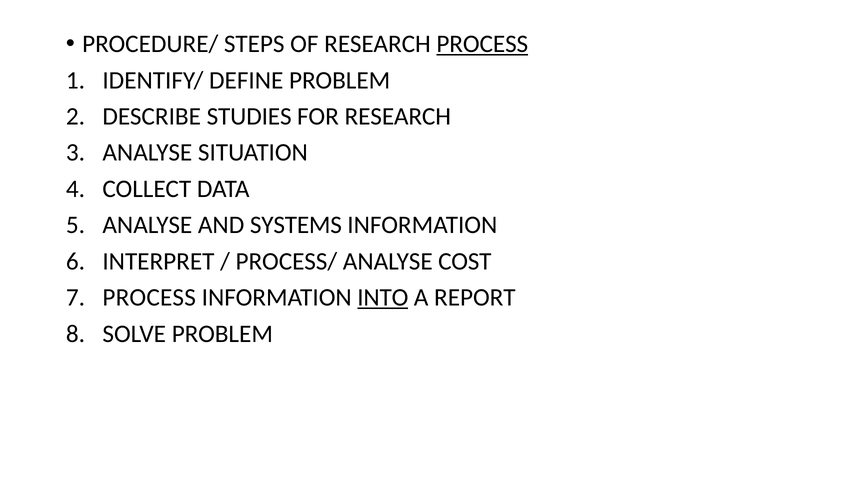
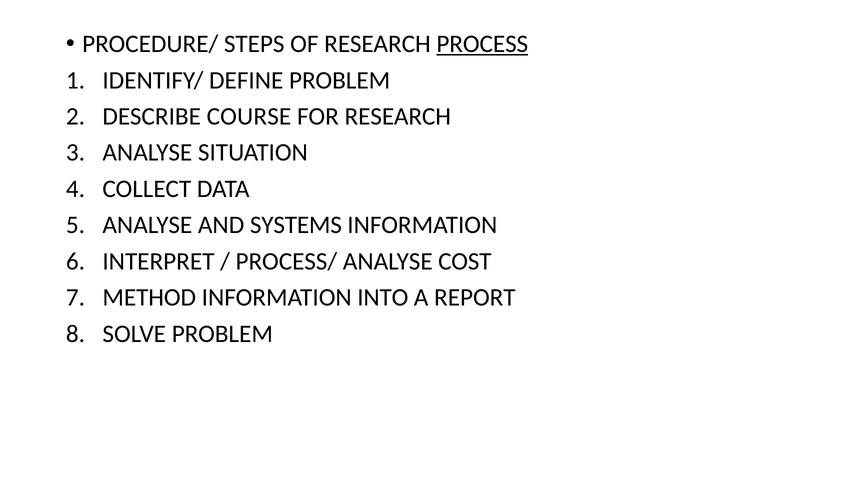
STUDIES: STUDIES -> COURSE
PROCESS at (149, 298): PROCESS -> METHOD
INTO underline: present -> none
